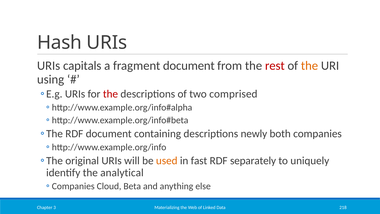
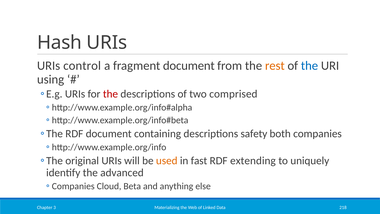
capitals: capitals -> control
rest colour: red -> orange
the at (309, 66) colour: orange -> blue
newly: newly -> safety
separately: separately -> extending
analytical: analytical -> advanced
